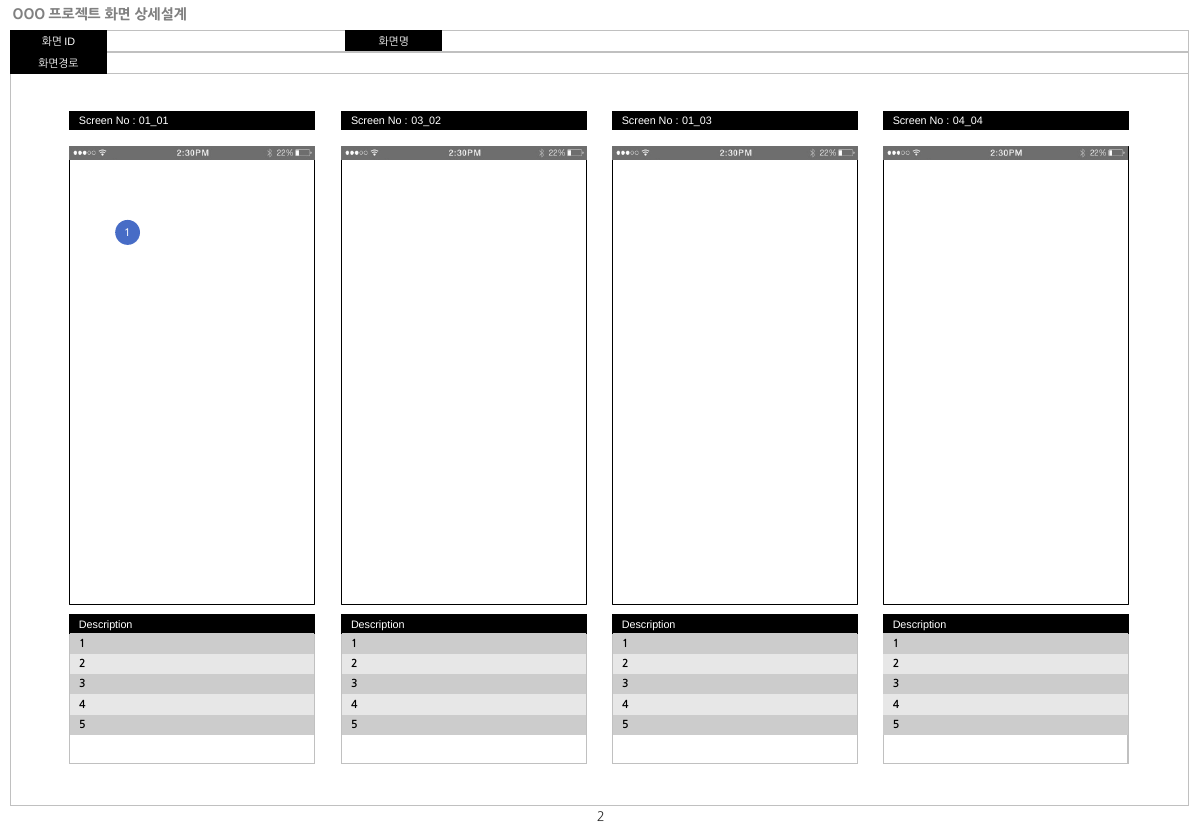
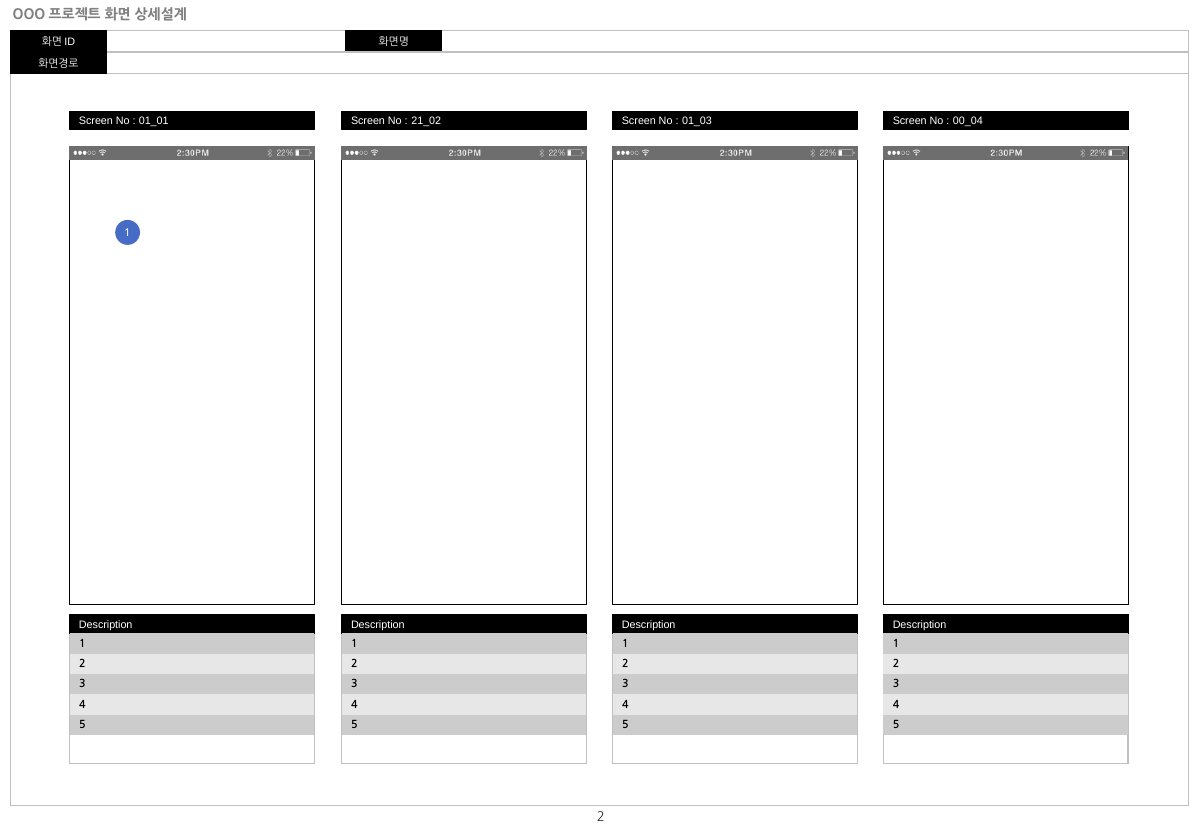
03_02: 03_02 -> 21_02
04_04: 04_04 -> 00_04
